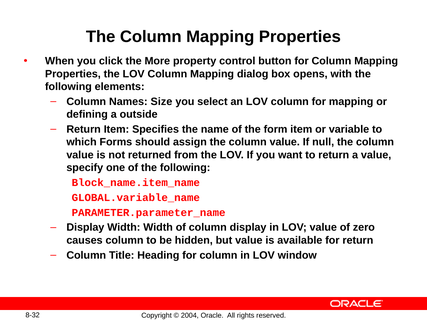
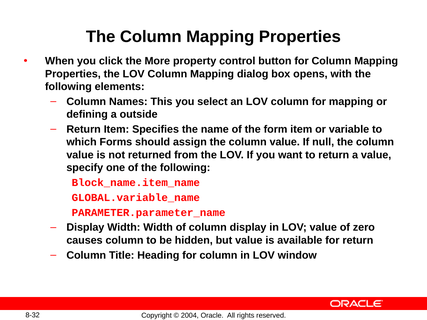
Size: Size -> This
